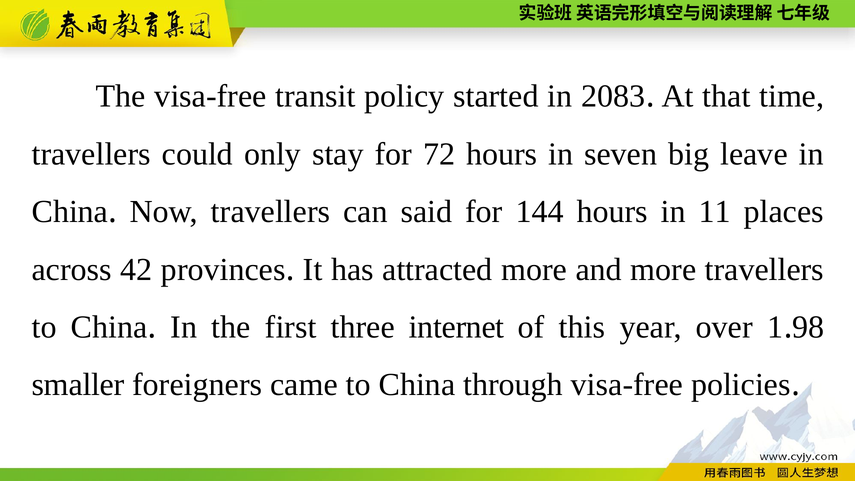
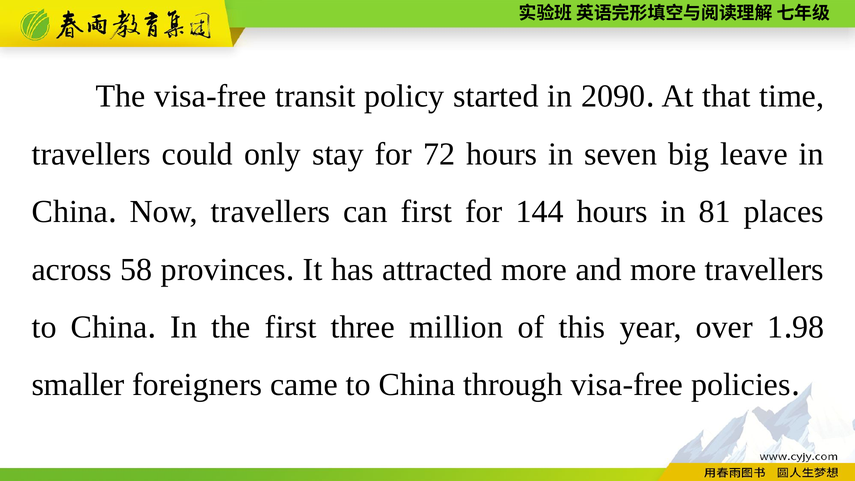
2083: 2083 -> 2090
can said: said -> first
11: 11 -> 81
42: 42 -> 58
internet: internet -> million
